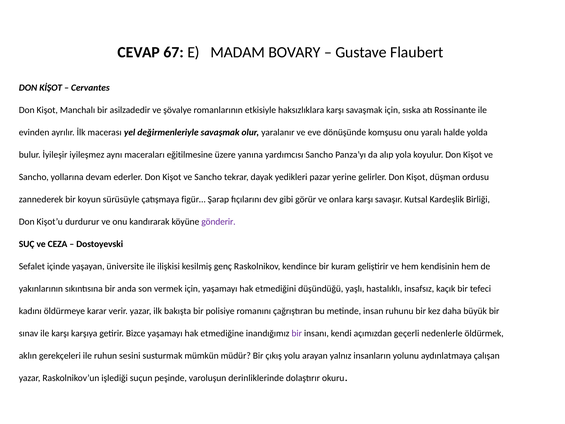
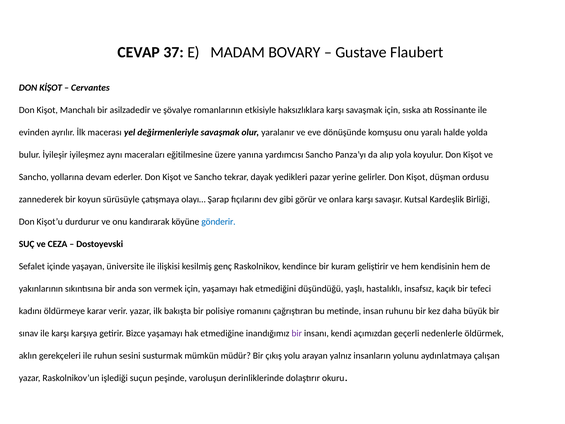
67: 67 -> 37
figür…: figür… -> olayı…
gönderir colour: purple -> blue
